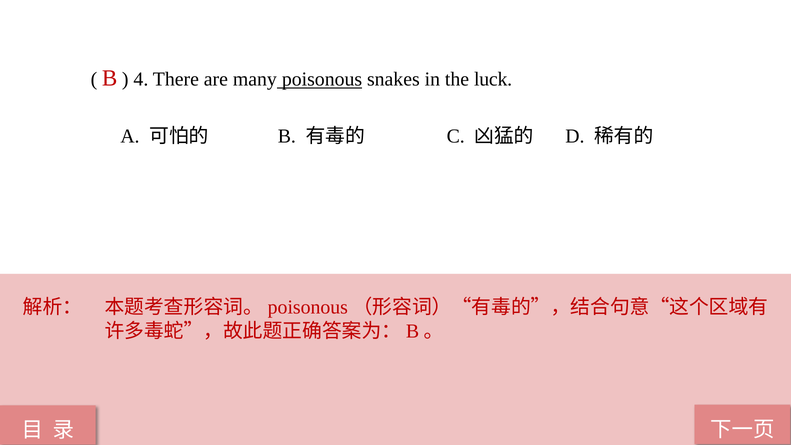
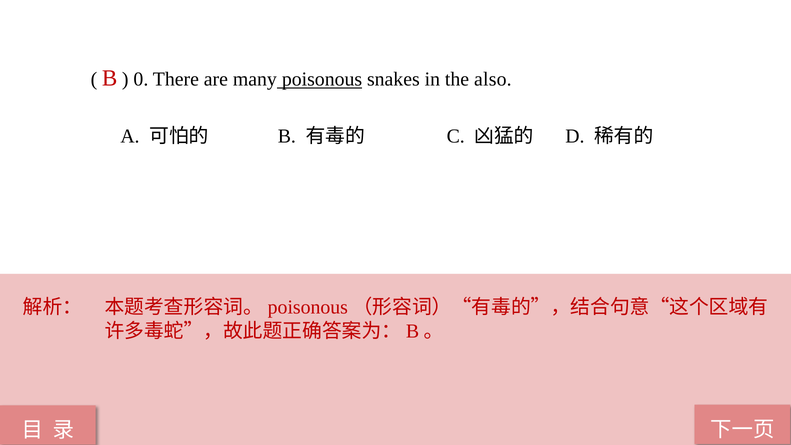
4: 4 -> 0
luck: luck -> also
